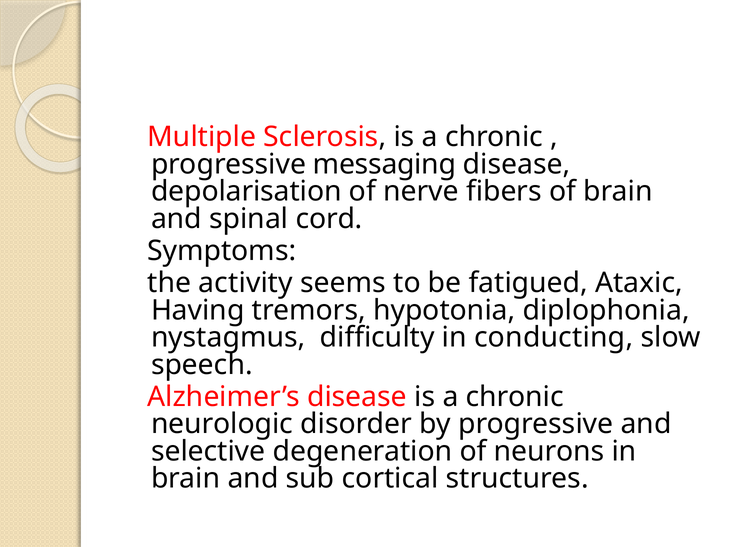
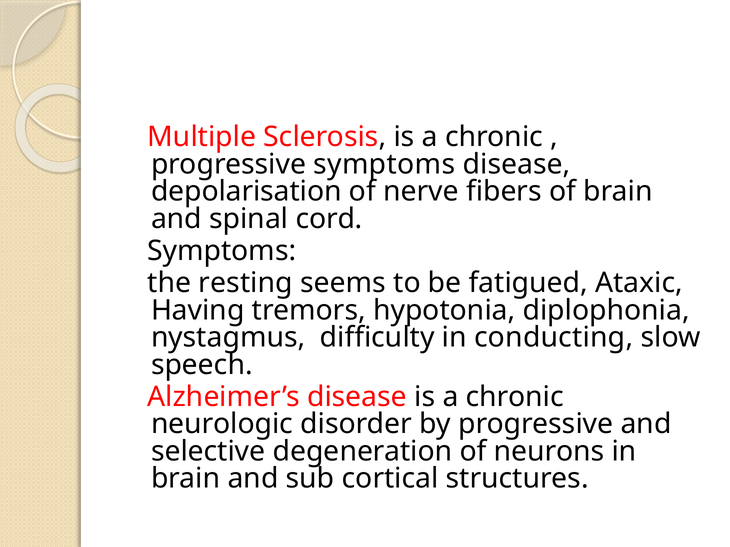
progressive messaging: messaging -> symptoms
activity: activity -> resting
